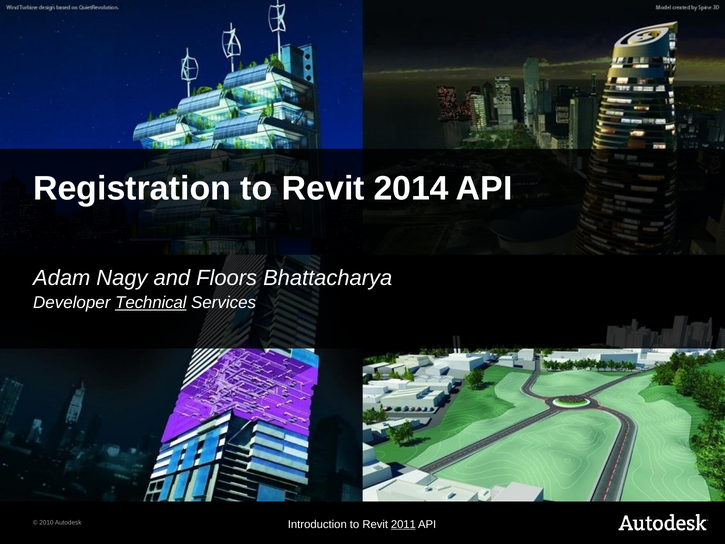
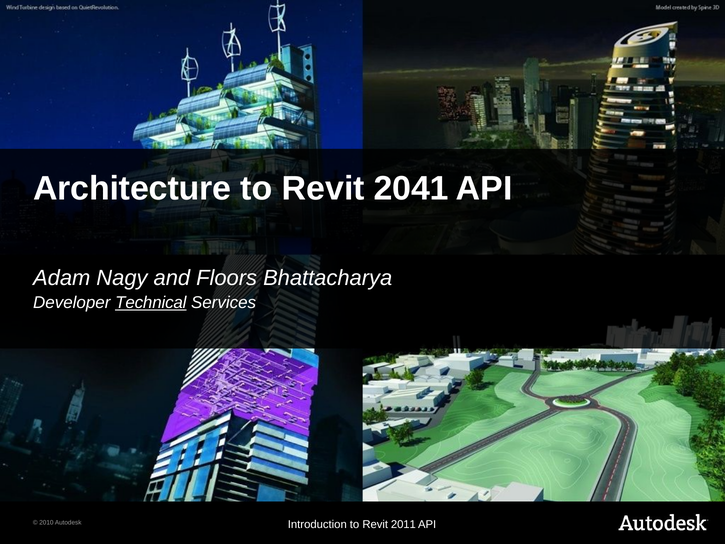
Registration: Registration -> Architecture
2014: 2014 -> 2041
2011 underline: present -> none
